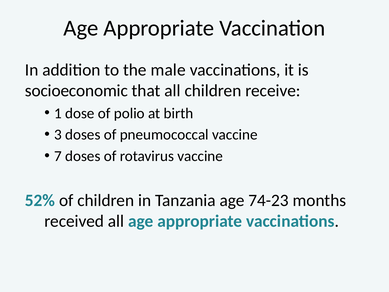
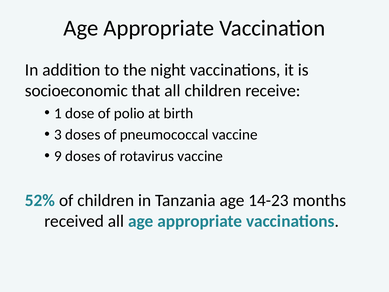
male: male -> night
7: 7 -> 9
74-23: 74-23 -> 14-23
